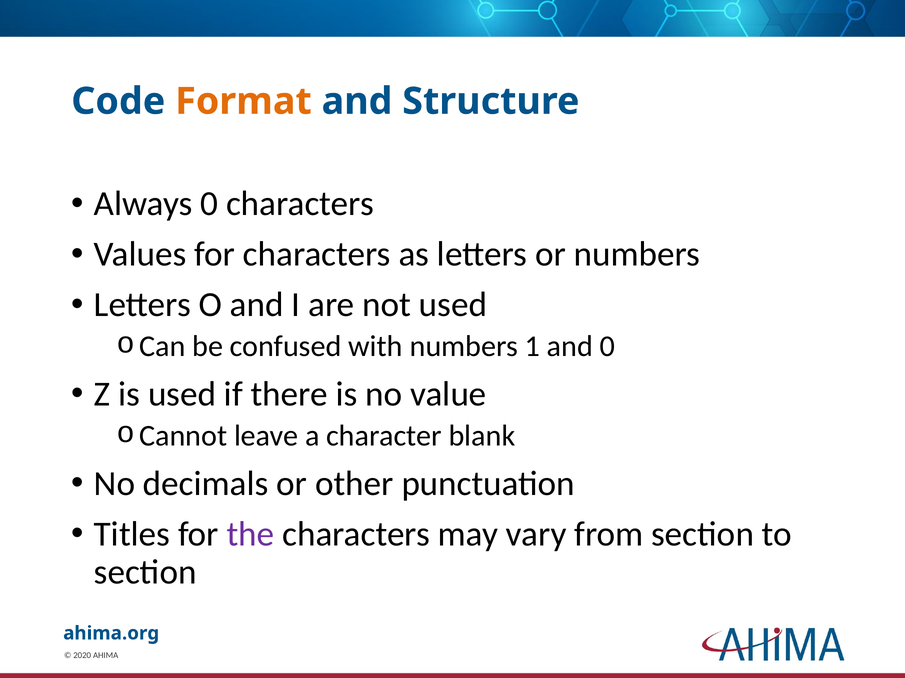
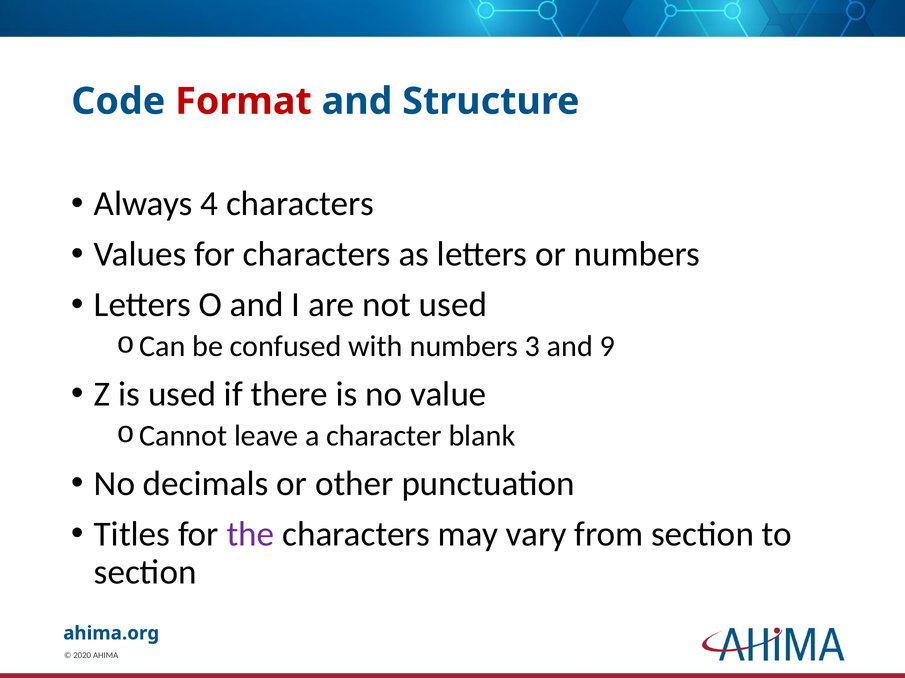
Format colour: orange -> red
Always 0: 0 -> 4
1: 1 -> 3
and 0: 0 -> 9
